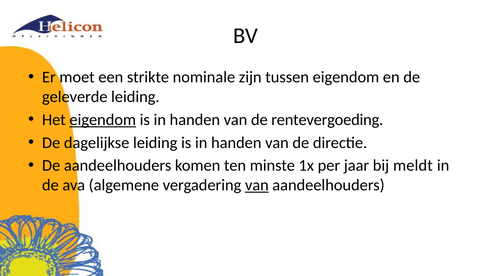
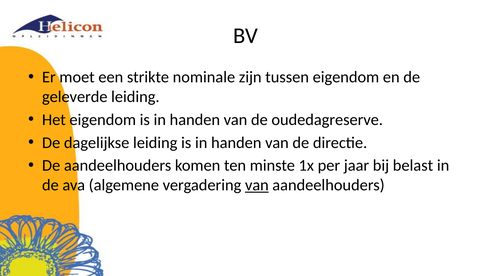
eigendom at (103, 120) underline: present -> none
rentevergoeding: rentevergoeding -> oudedagreserve
meldt: meldt -> belast
